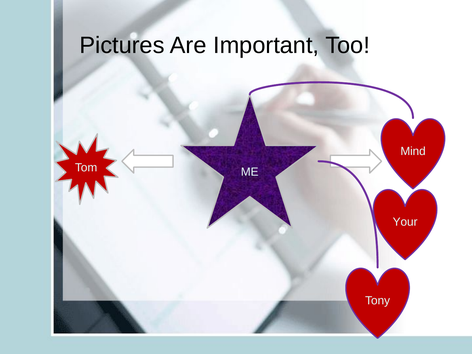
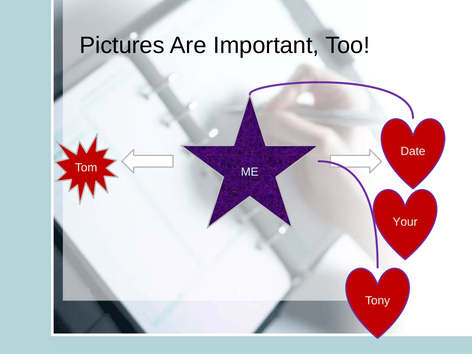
Mind: Mind -> Date
